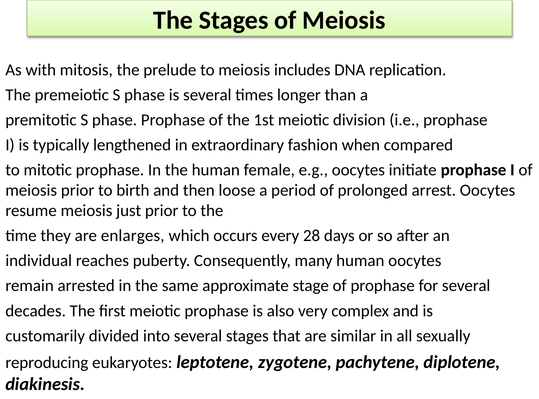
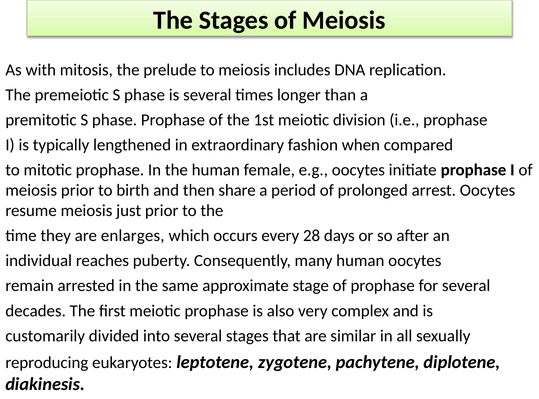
loose: loose -> share
